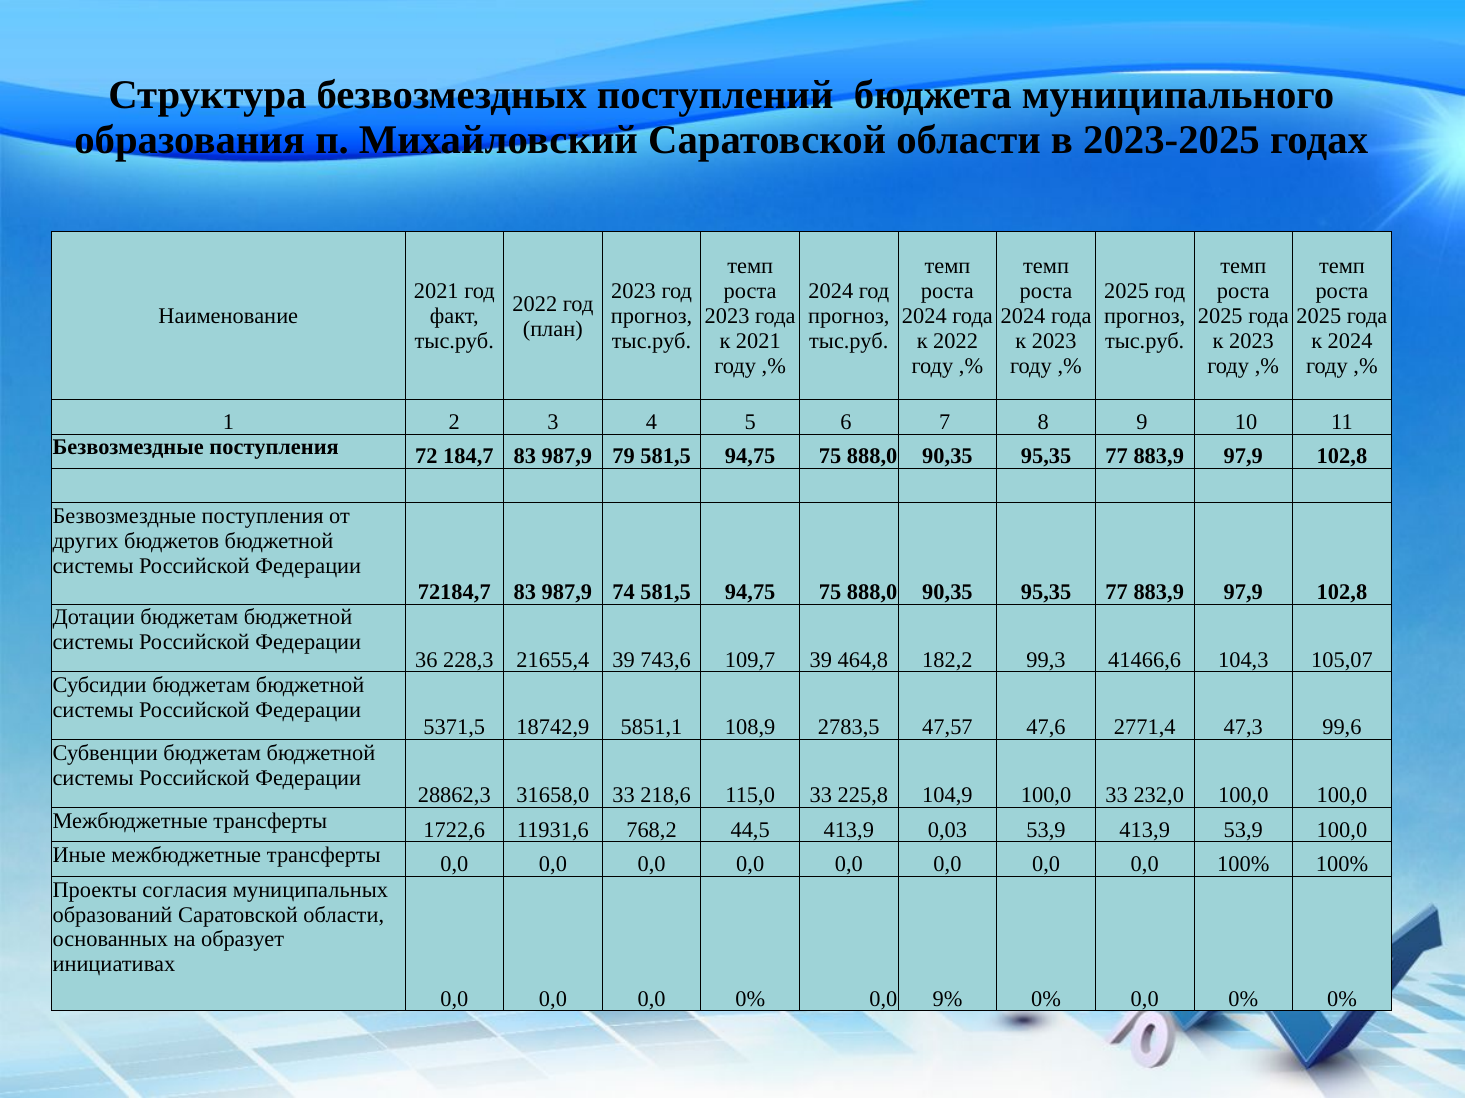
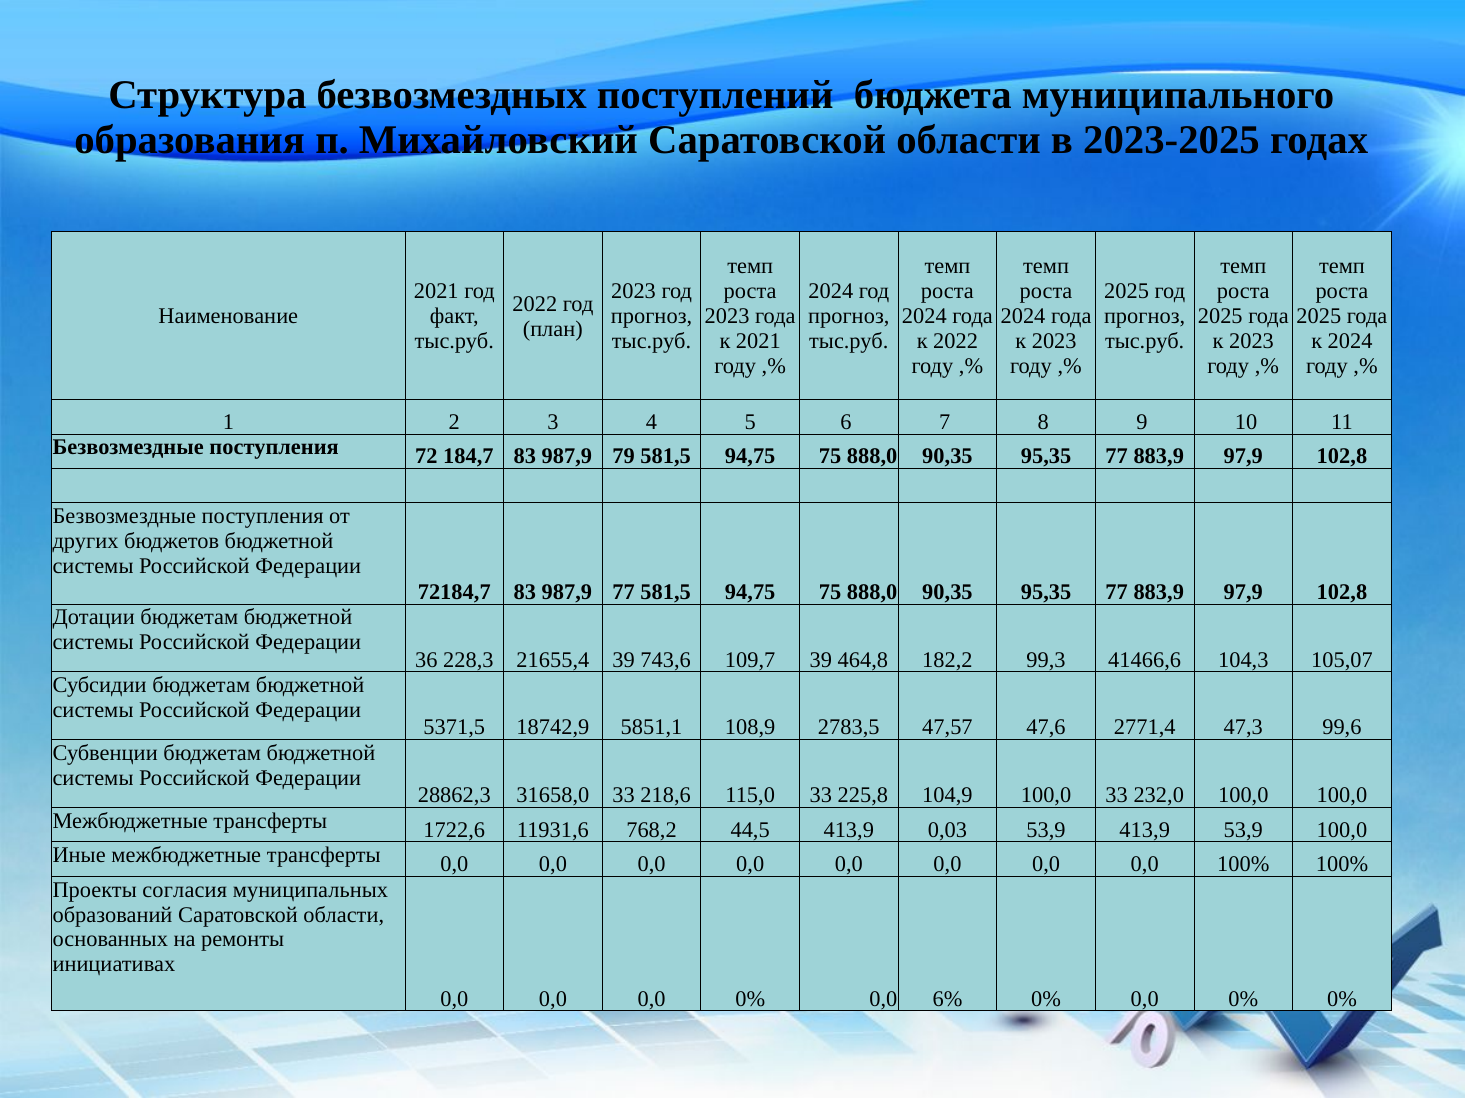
987,9 74: 74 -> 77
образует: образует -> ремонты
9%: 9% -> 6%
